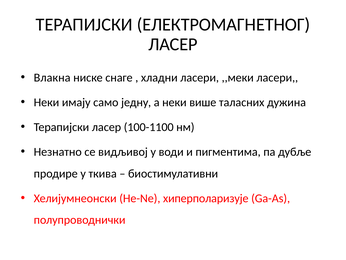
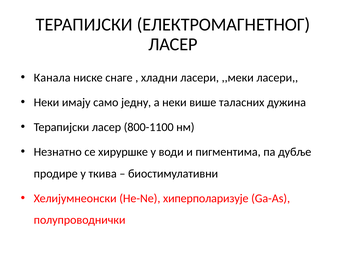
Влакна: Влакна -> Канала
100-1100: 100-1100 -> 800-1100
видљивој: видљивој -> хируршке
